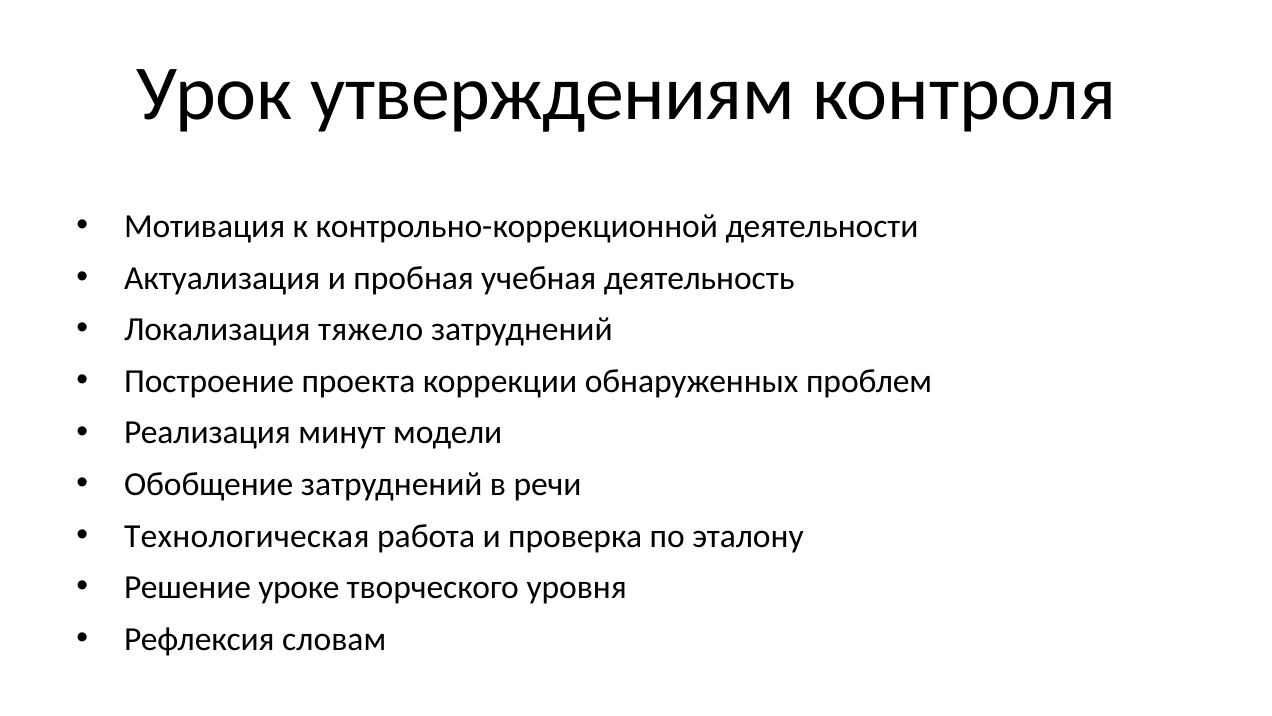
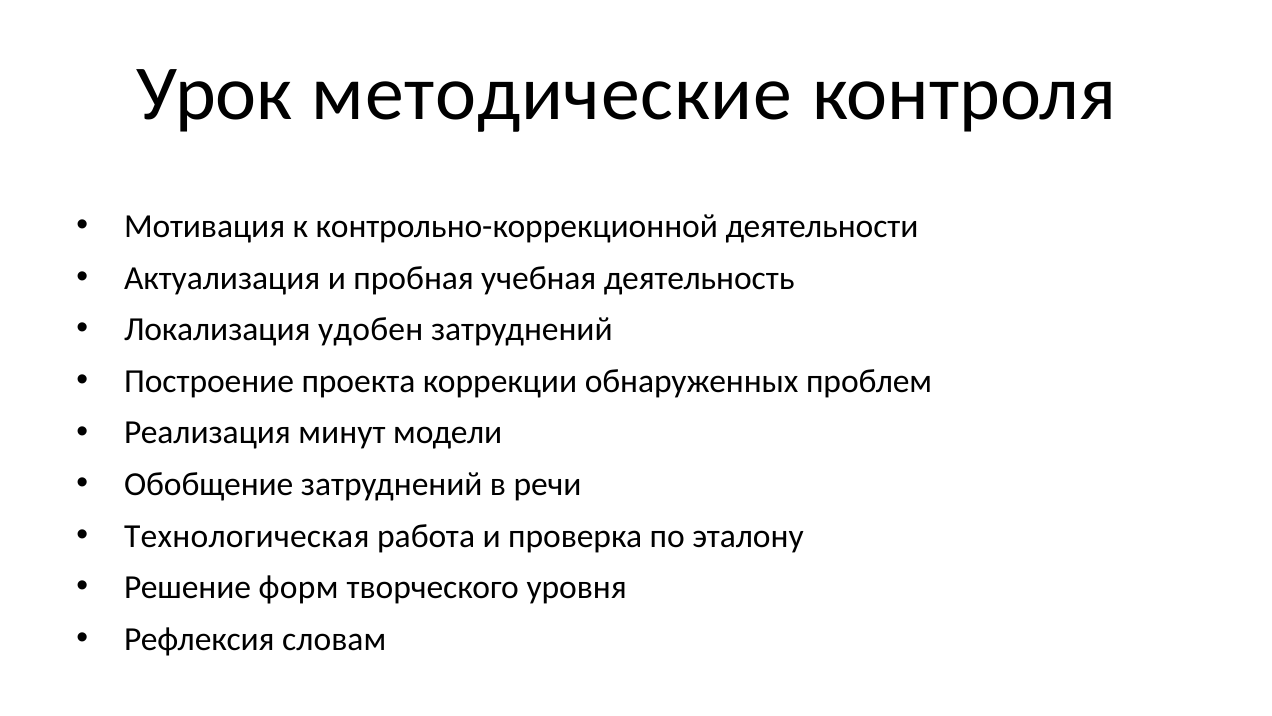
утверждениям: утверждениям -> методические
тяжело: тяжело -> удобен
уроке: уроке -> форм
